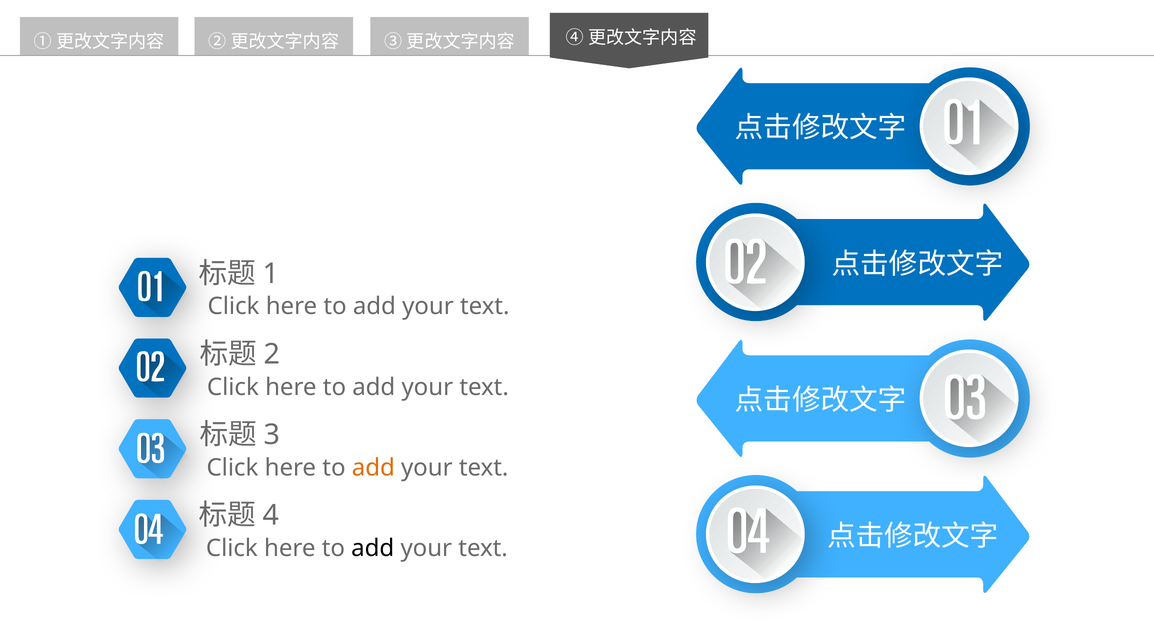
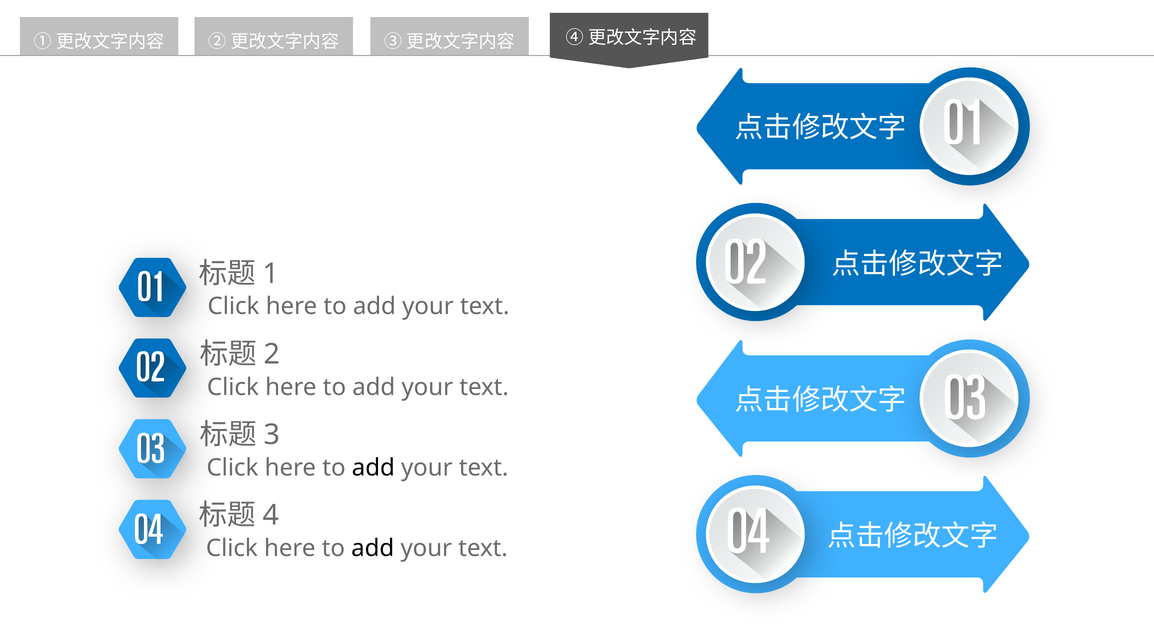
add at (373, 468) colour: orange -> black
